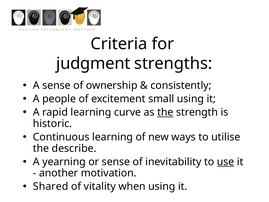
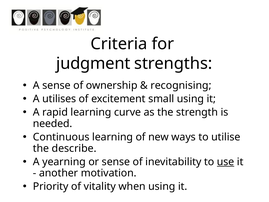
consistently: consistently -> recognising
people: people -> utilises
the at (165, 112) underline: present -> none
historic: historic -> needed
Shared: Shared -> Priority
